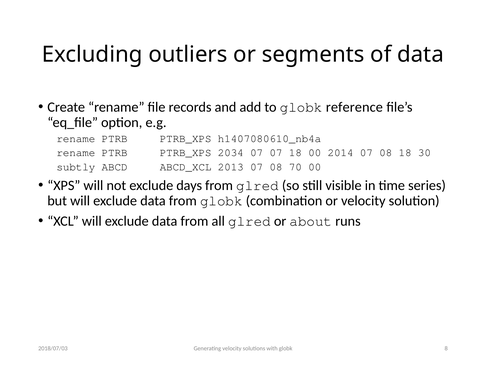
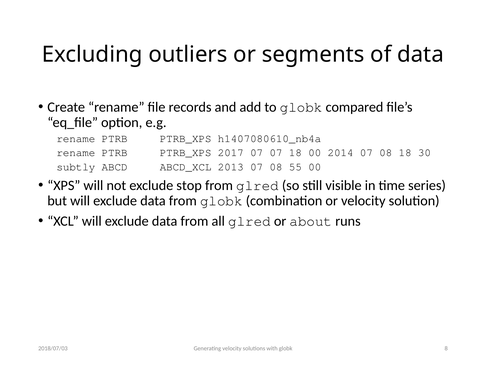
reference: reference -> compared
2034: 2034 -> 2017
70: 70 -> 55
days: days -> stop
